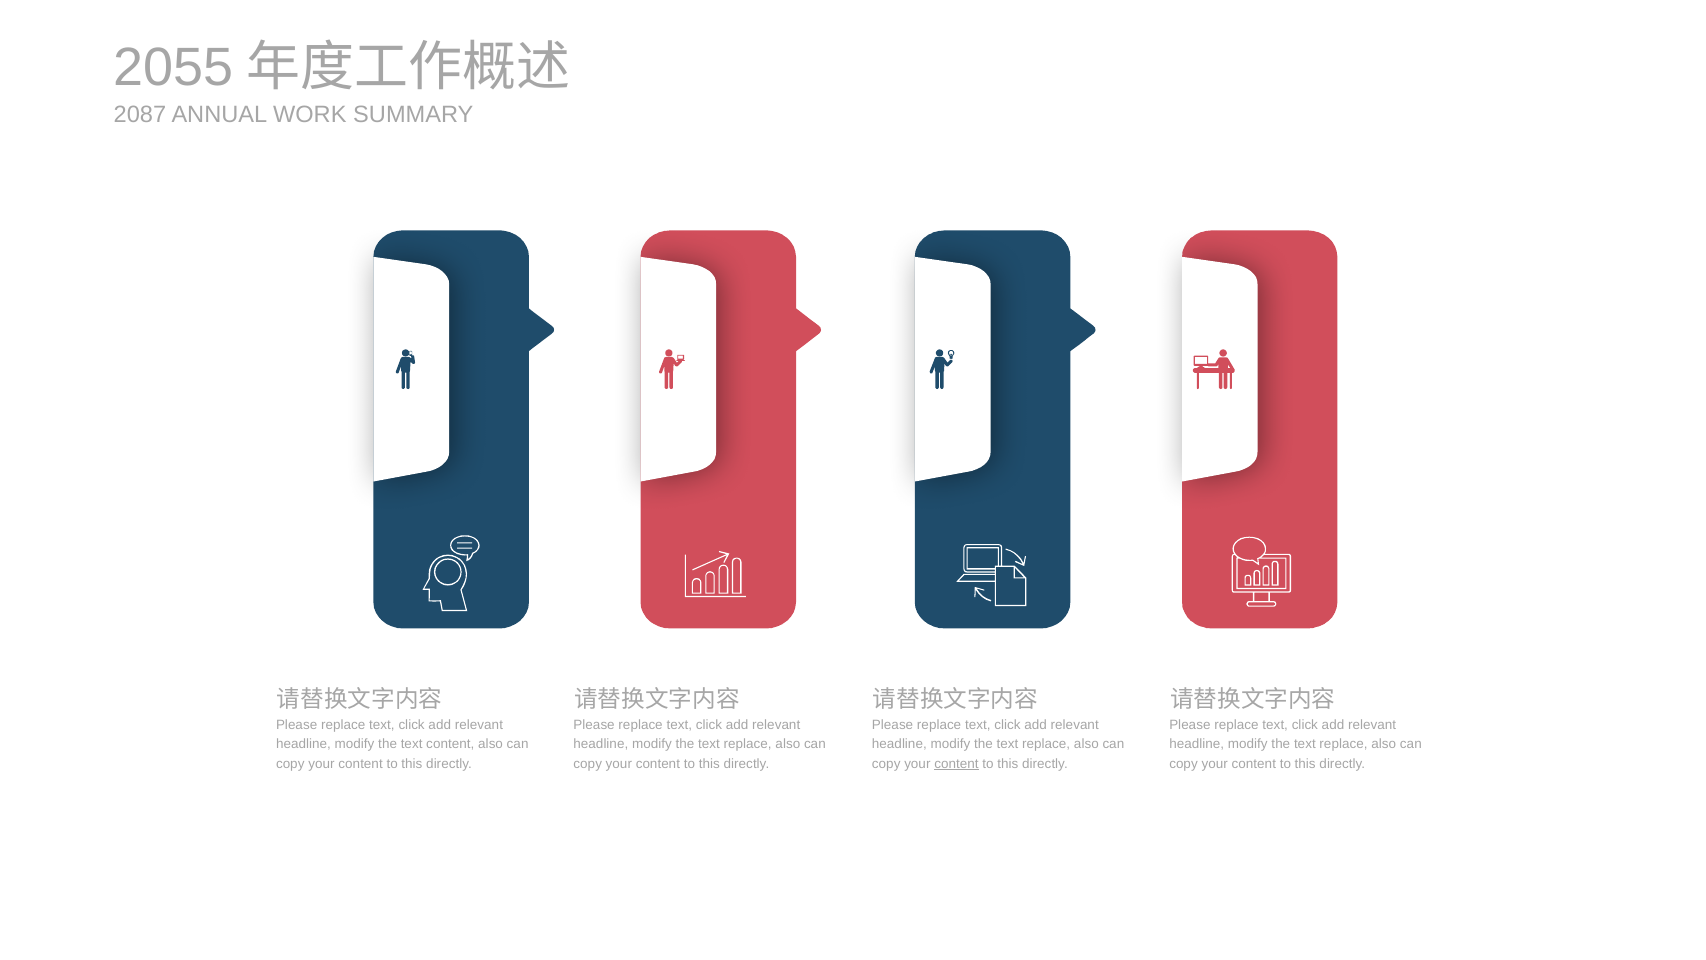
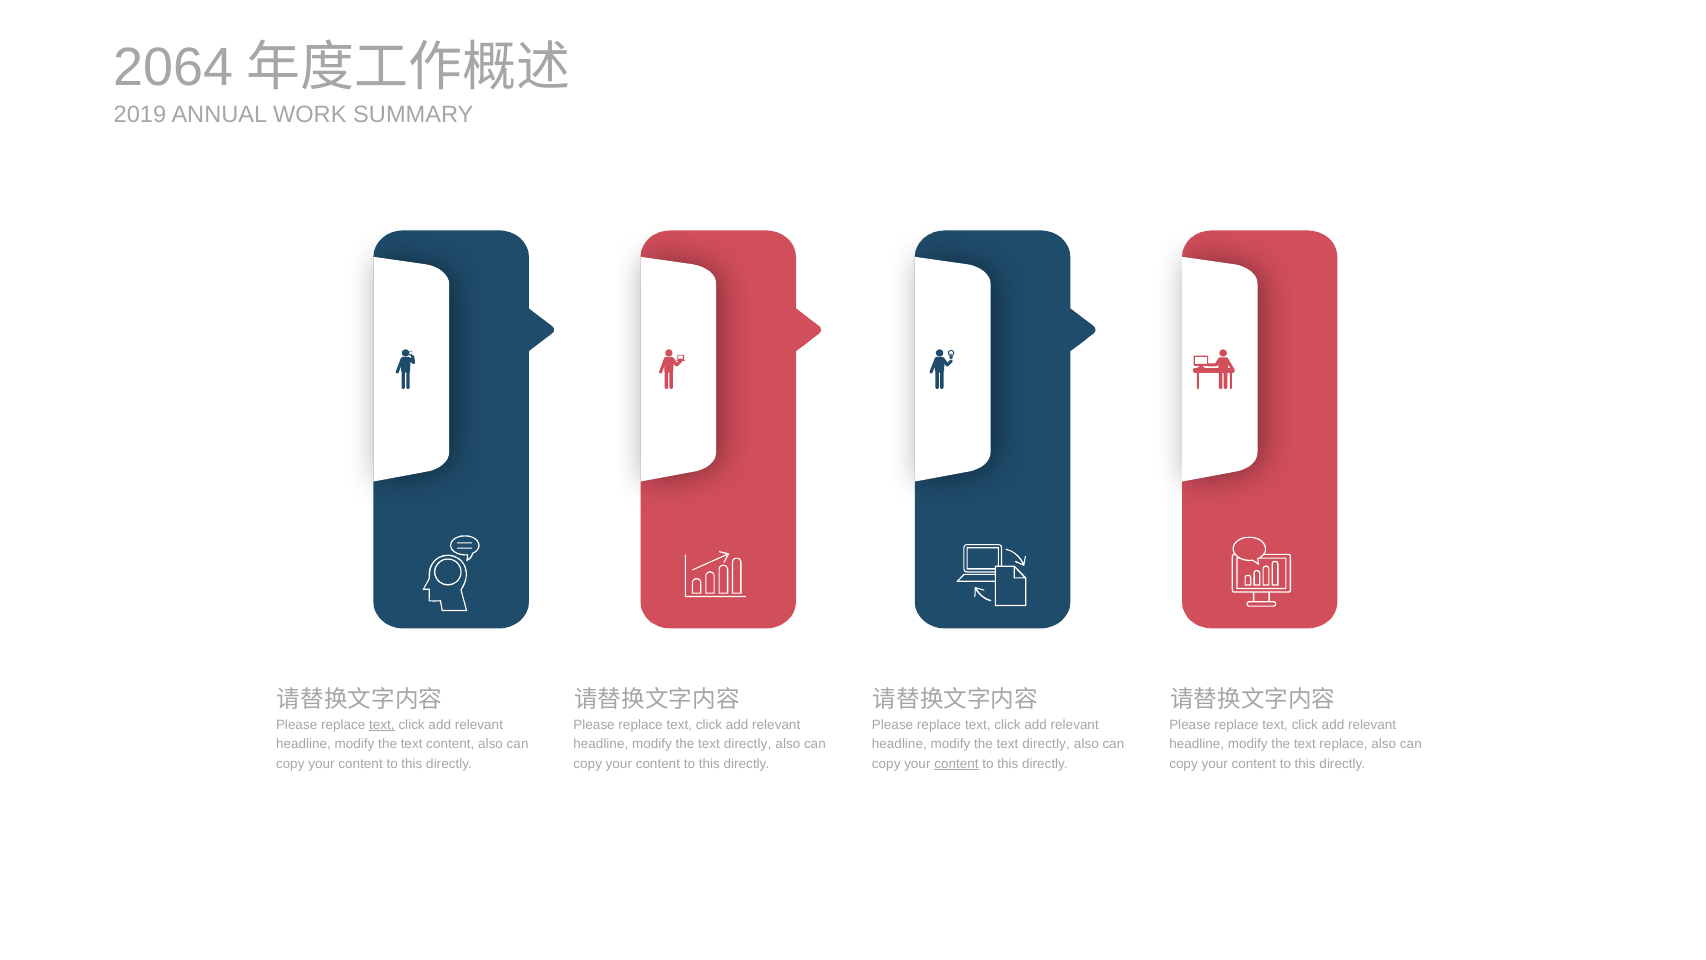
2055: 2055 -> 2064
2087: 2087 -> 2019
text at (382, 725) underline: none -> present
replace at (748, 744): replace -> directly
replace at (1046, 744): replace -> directly
